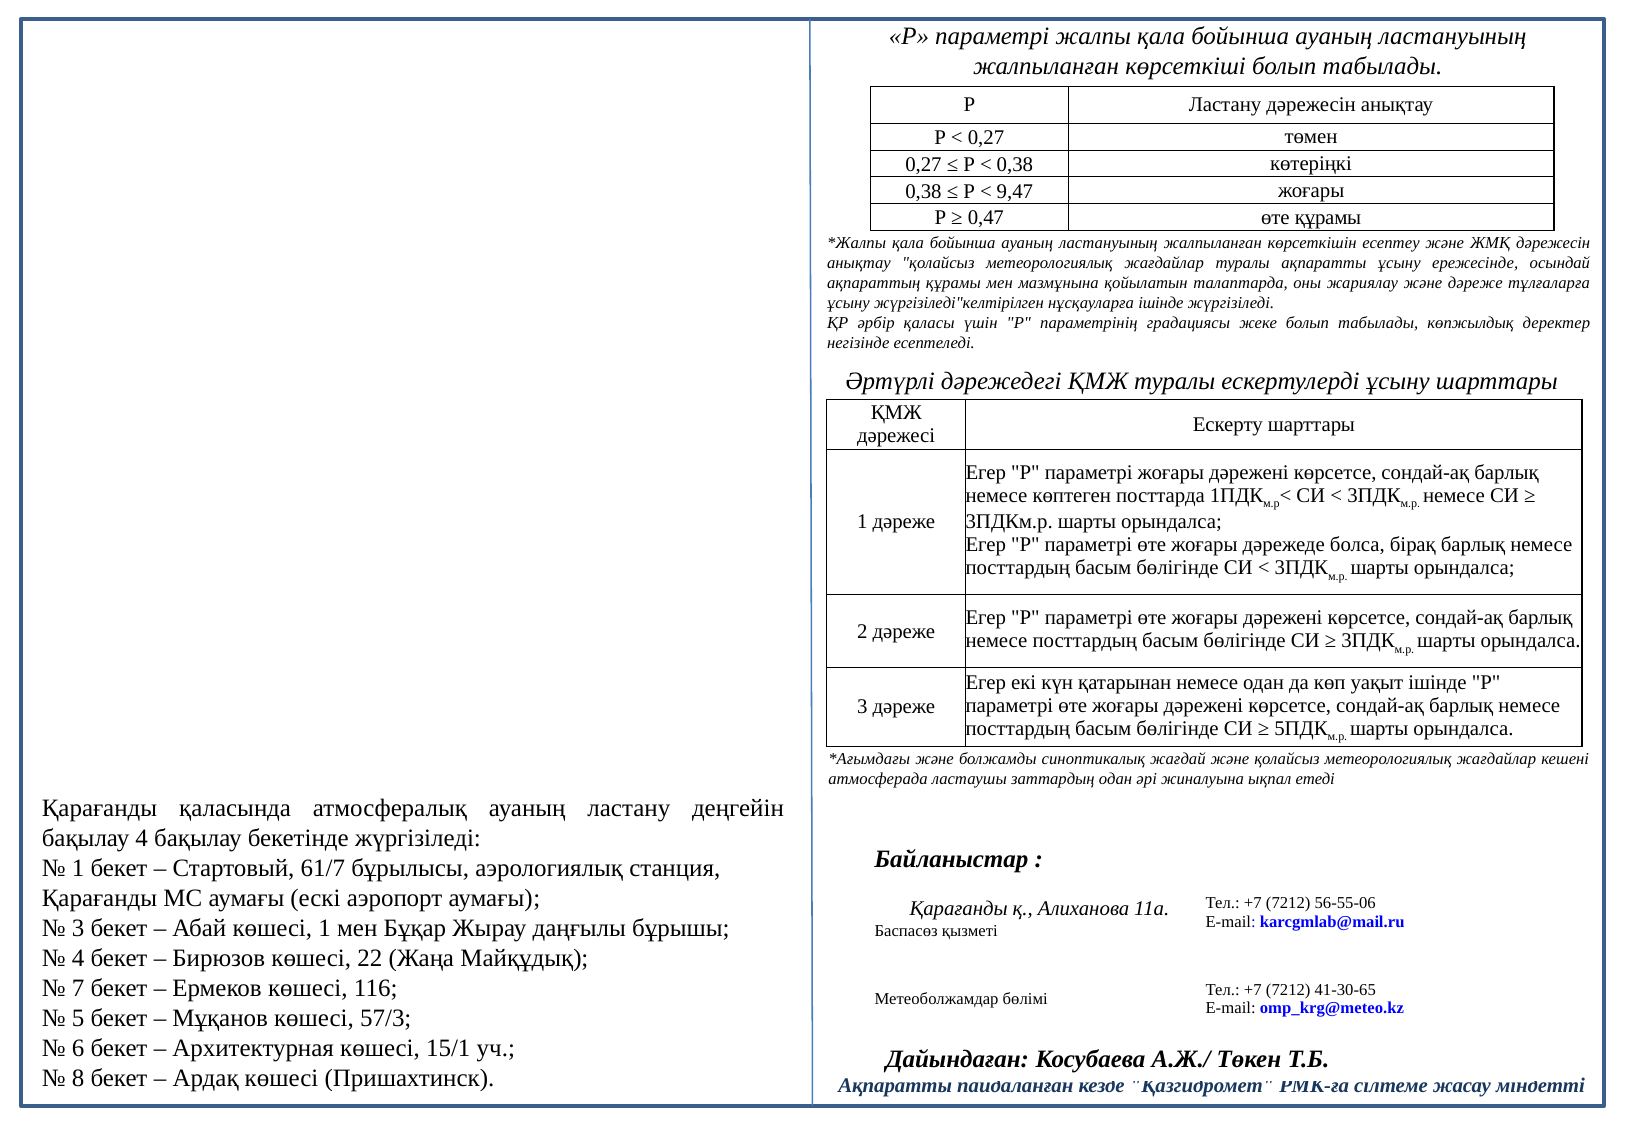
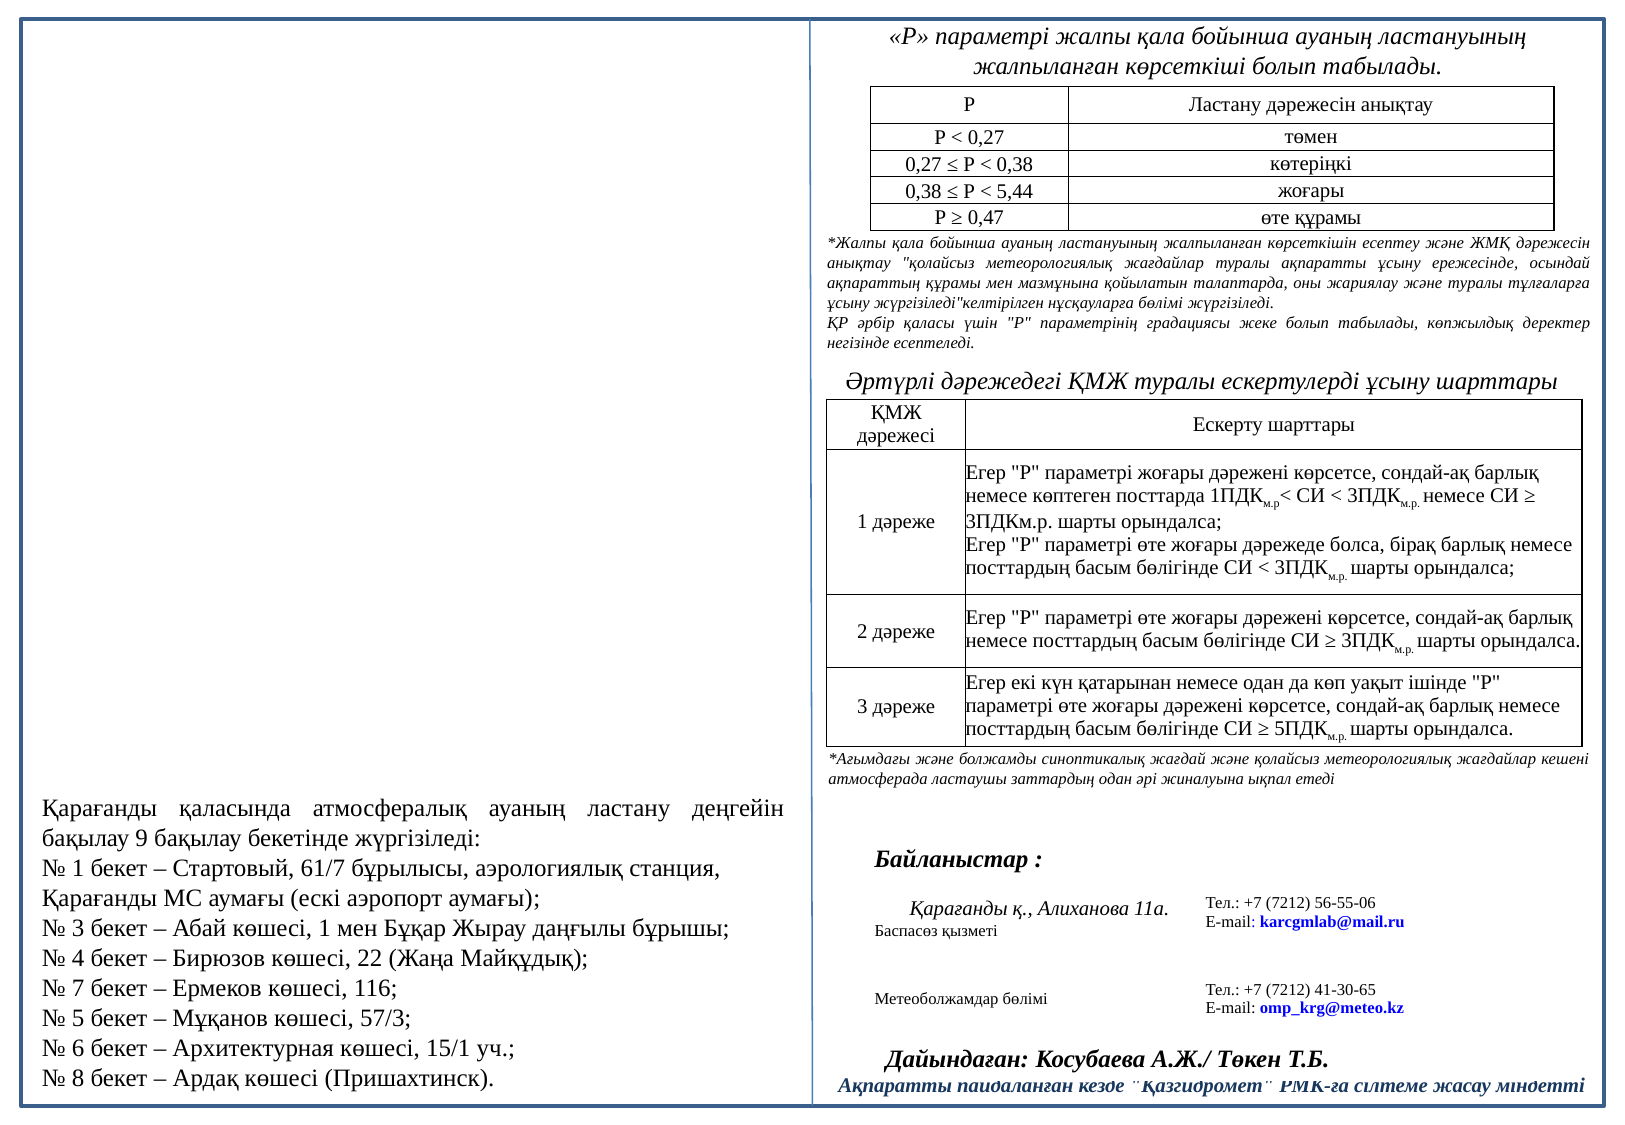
9,47: 9,47 -> 5,44
және дәреже: дәреже -> туралы
нұсқауларға ішінде: ішінде -> бөлімі
бақылау 4: 4 -> 9
